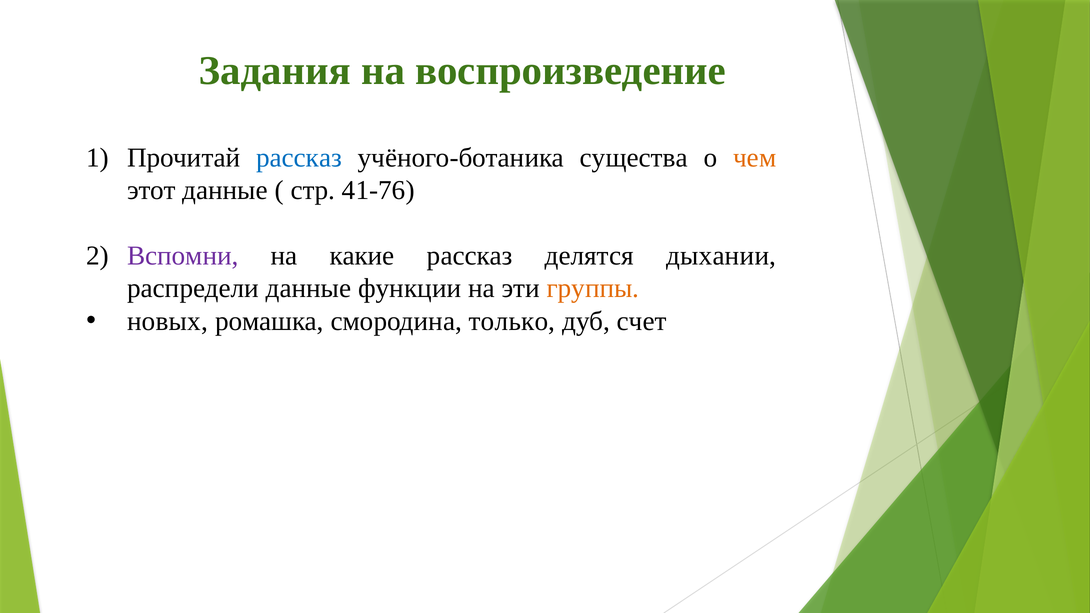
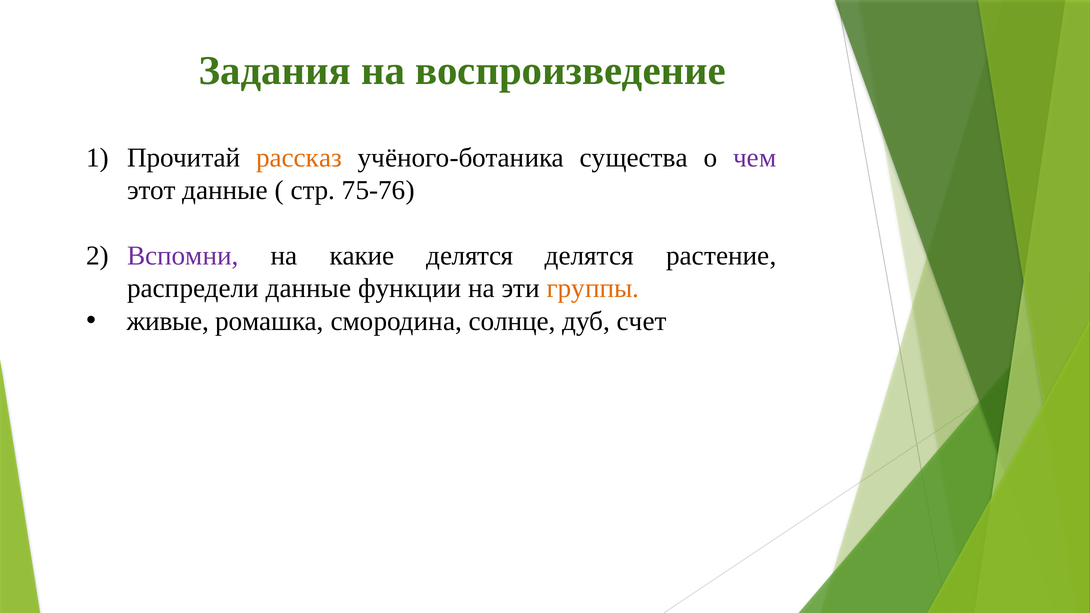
рассказ at (299, 158) colour: blue -> orange
чем colour: orange -> purple
41-76: 41-76 -> 75-76
какие рассказ: рассказ -> делятся
дыхании: дыхании -> растение
новых: новых -> живые
только: только -> солнце
